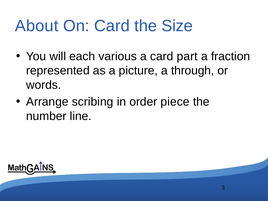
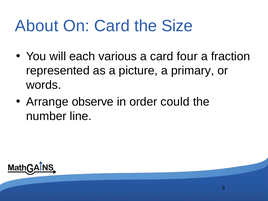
part: part -> four
through: through -> primary
scribing: scribing -> observe
piece: piece -> could
